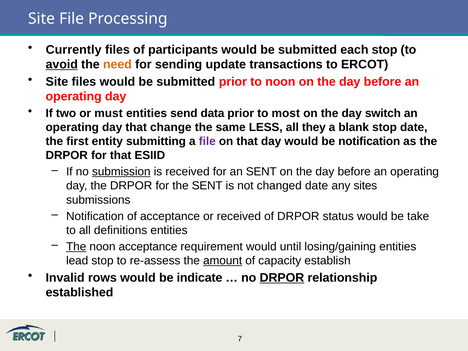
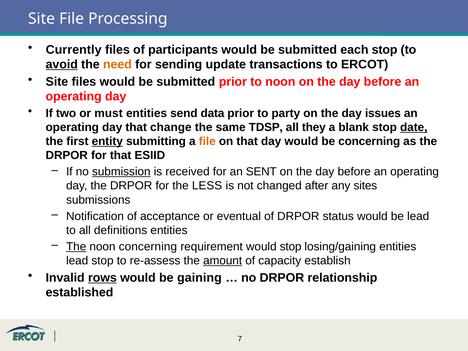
most: most -> party
switch: switch -> issues
LESS: LESS -> TDSP
date at (414, 127) underline: none -> present
entity underline: none -> present
file at (207, 141) colour: purple -> orange
be notification: notification -> concerning
the SENT: SENT -> LESS
changed date: date -> after
or received: received -> eventual
be take: take -> lead
noon acceptance: acceptance -> concerning
would until: until -> stop
rows underline: none -> present
indicate: indicate -> gaining
DRPOR at (282, 278) underline: present -> none
